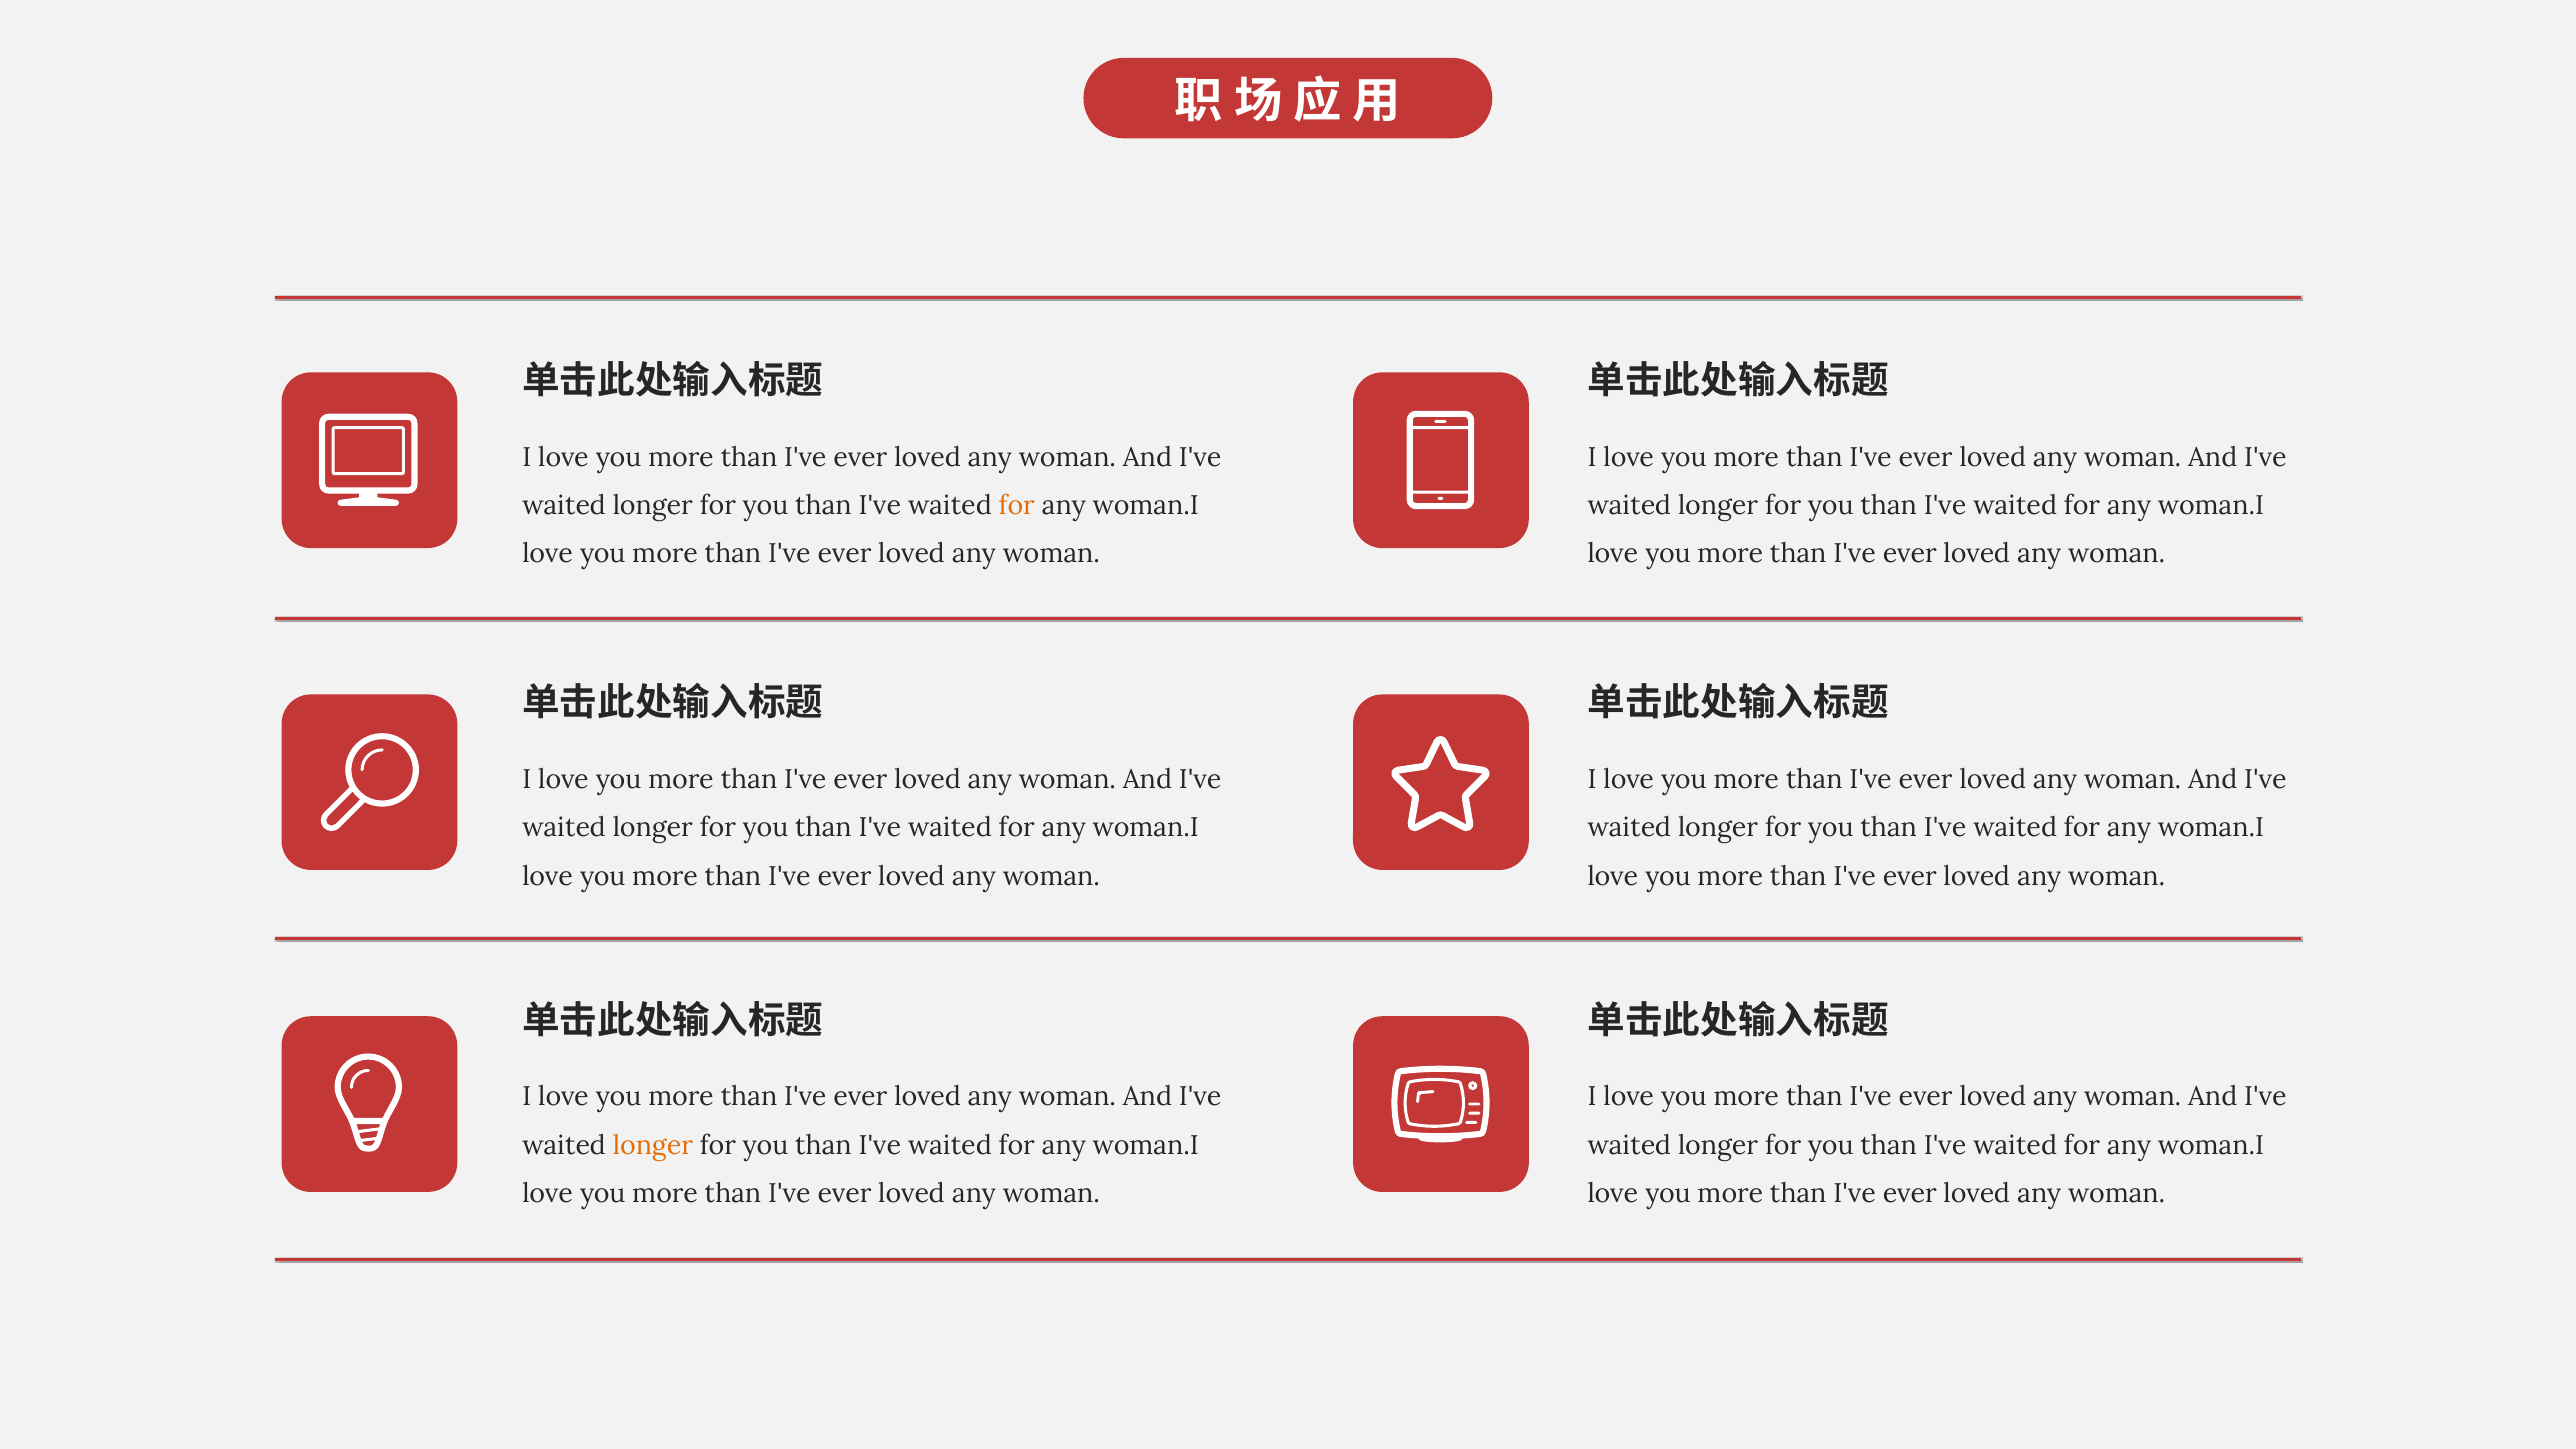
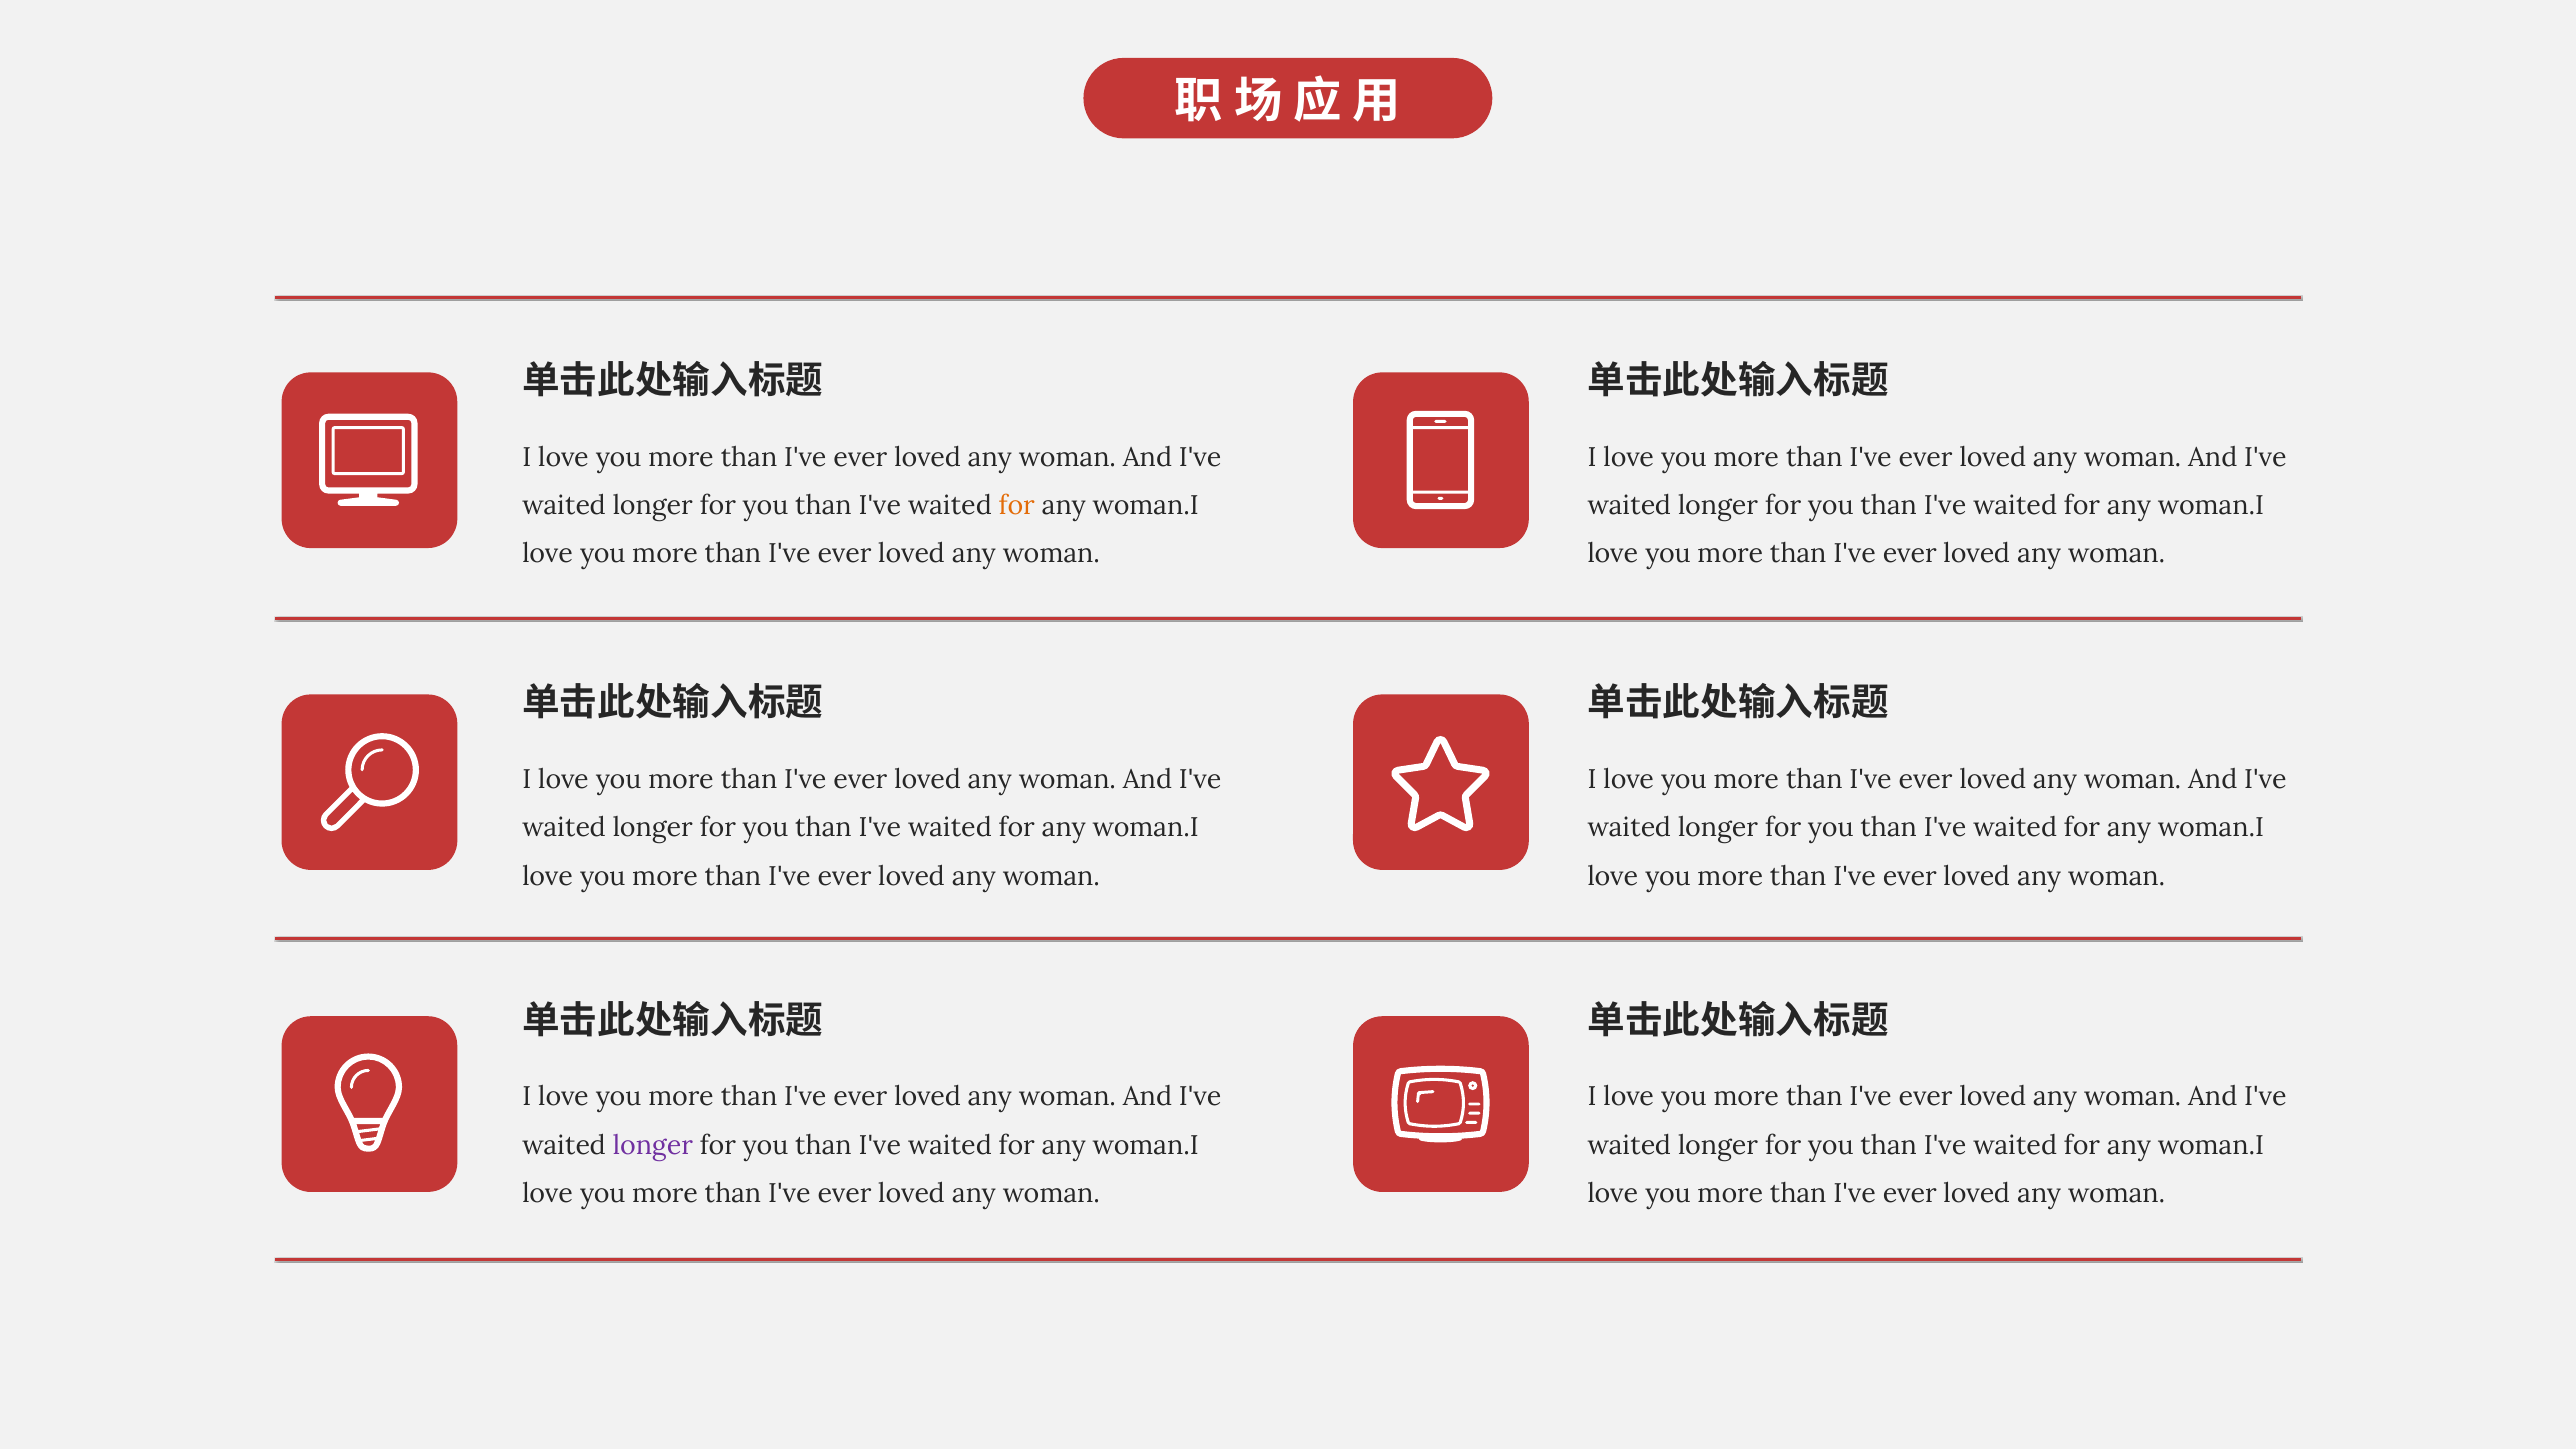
longer at (653, 1145) colour: orange -> purple
